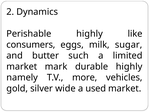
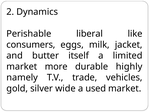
Perishable highly: highly -> liberal
sugar: sugar -> jacket
such: such -> itself
mark: mark -> more
more: more -> trade
